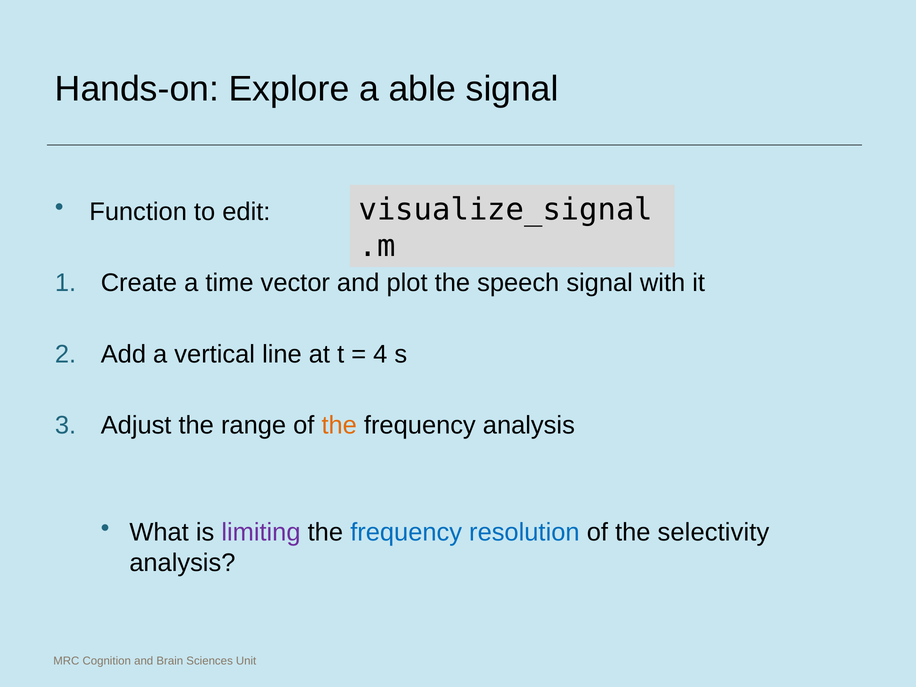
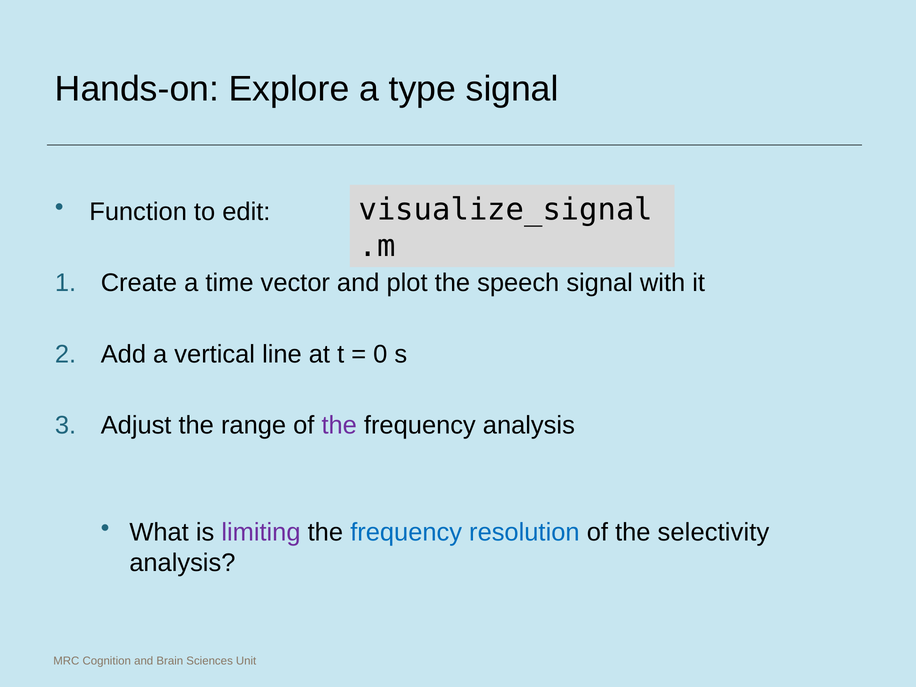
able: able -> type
4: 4 -> 0
the at (339, 425) colour: orange -> purple
